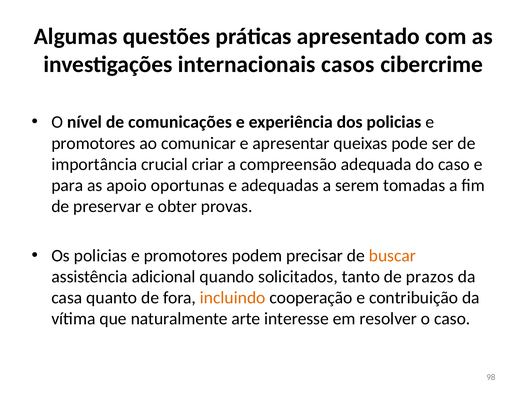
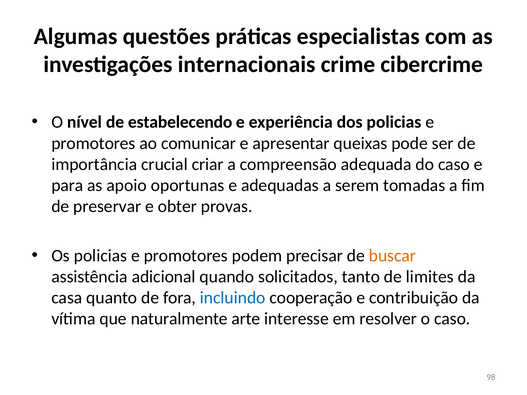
apresentado: apresentado -> especialistas
casos: casos -> crime
comunicações: comunicações -> estabelecendo
prazos: prazos -> limites
incluindo colour: orange -> blue
